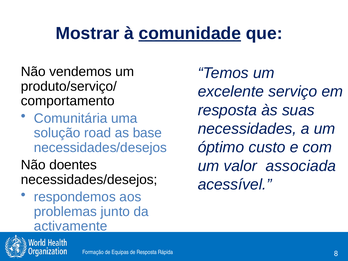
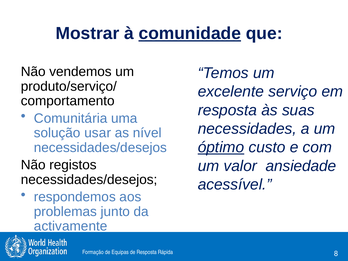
road: road -> usar
base: base -> nível
óptimo underline: none -> present
doentes: doentes -> registos
associada: associada -> ansiedade
